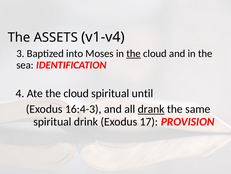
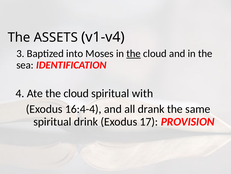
until: until -> with
16:4-3: 16:4-3 -> 16:4-4
drank underline: present -> none
